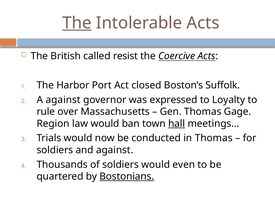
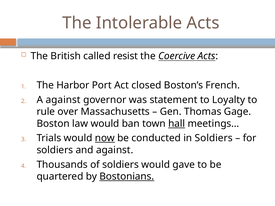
The at (77, 23) underline: present -> none
Suffolk: Suffolk -> French
expressed: expressed -> statement
Region: Region -> Boston
now underline: none -> present
in Thomas: Thomas -> Soldiers
even: even -> gave
